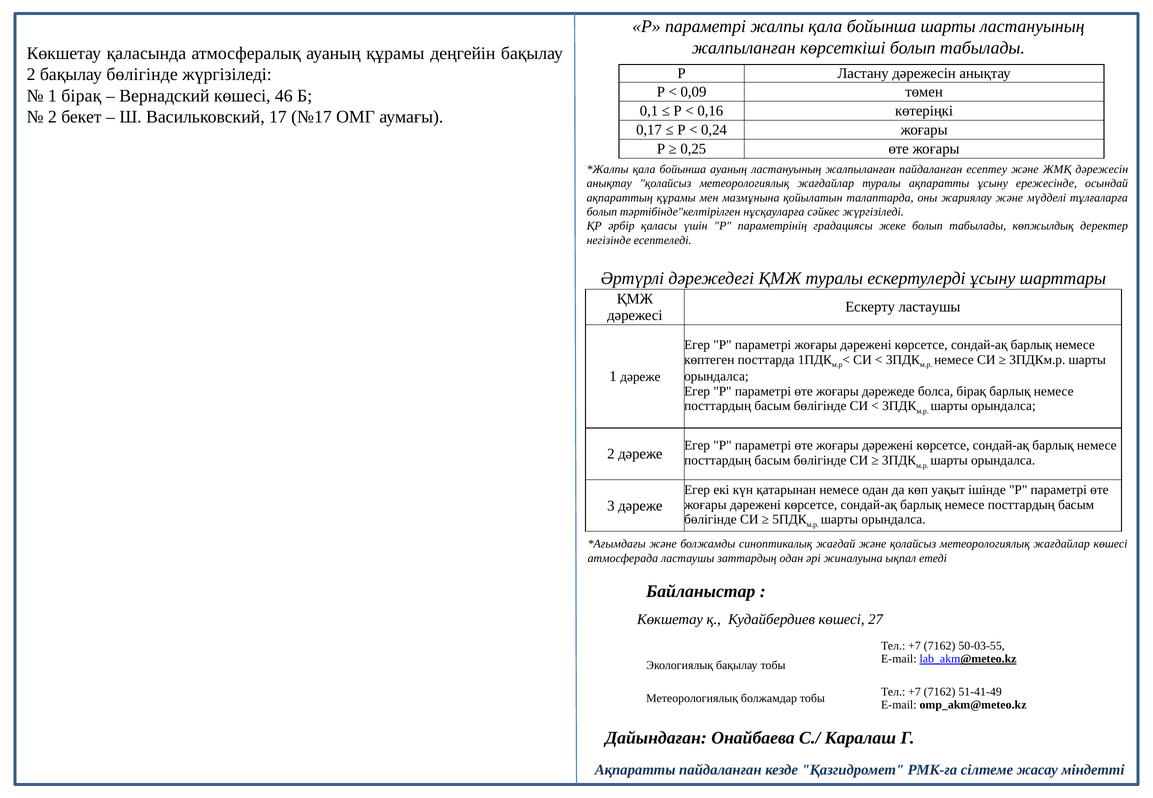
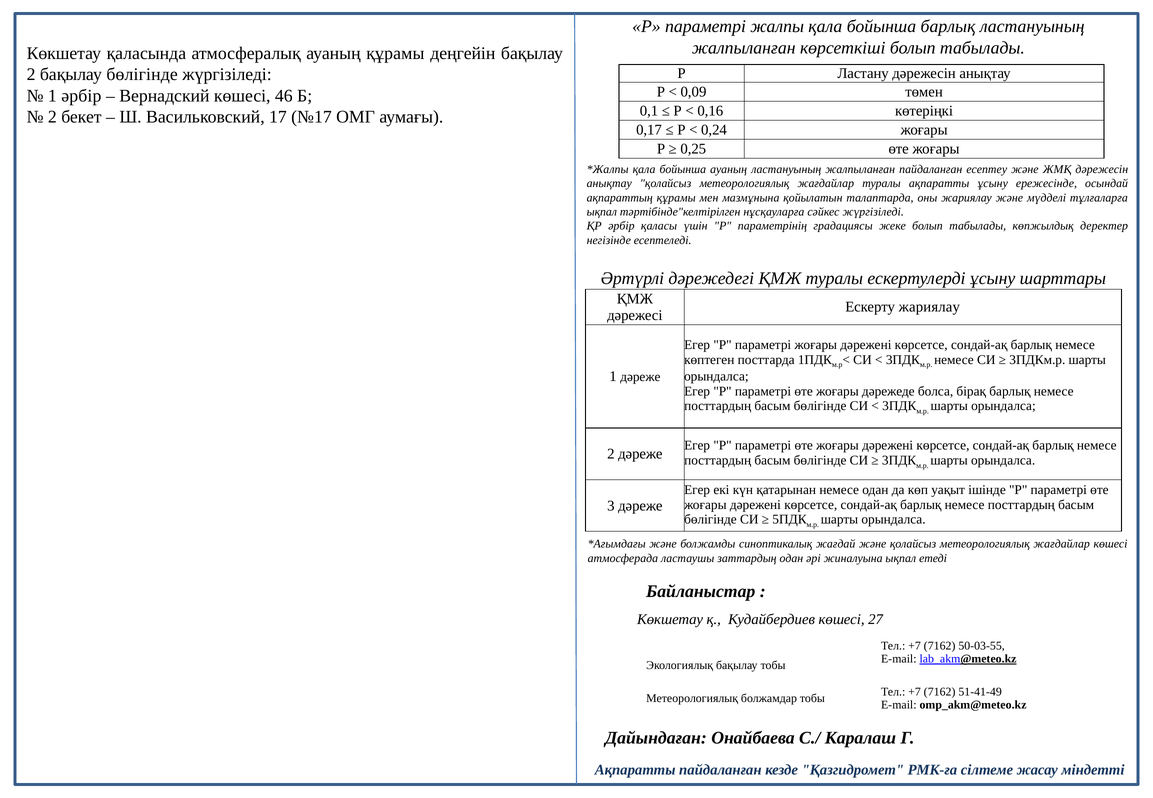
бойынша шарты: шарты -> барлық
1 бірақ: бірақ -> әрбір
болып at (602, 212): болып -> ықпал
Ескерту ластаушы: ластаушы -> жариялау
